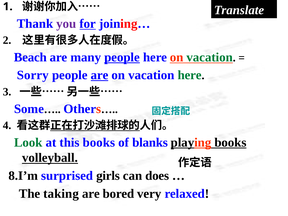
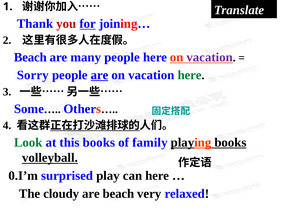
you colour: purple -> red
people at (122, 57) underline: present -> none
vacation at (210, 57) colour: green -> purple
blanks: blanks -> family
8.I’m: 8.I’m -> 0.I’m
girls: girls -> play
can does: does -> here
taking: taking -> cloudy
are bored: bored -> beach
